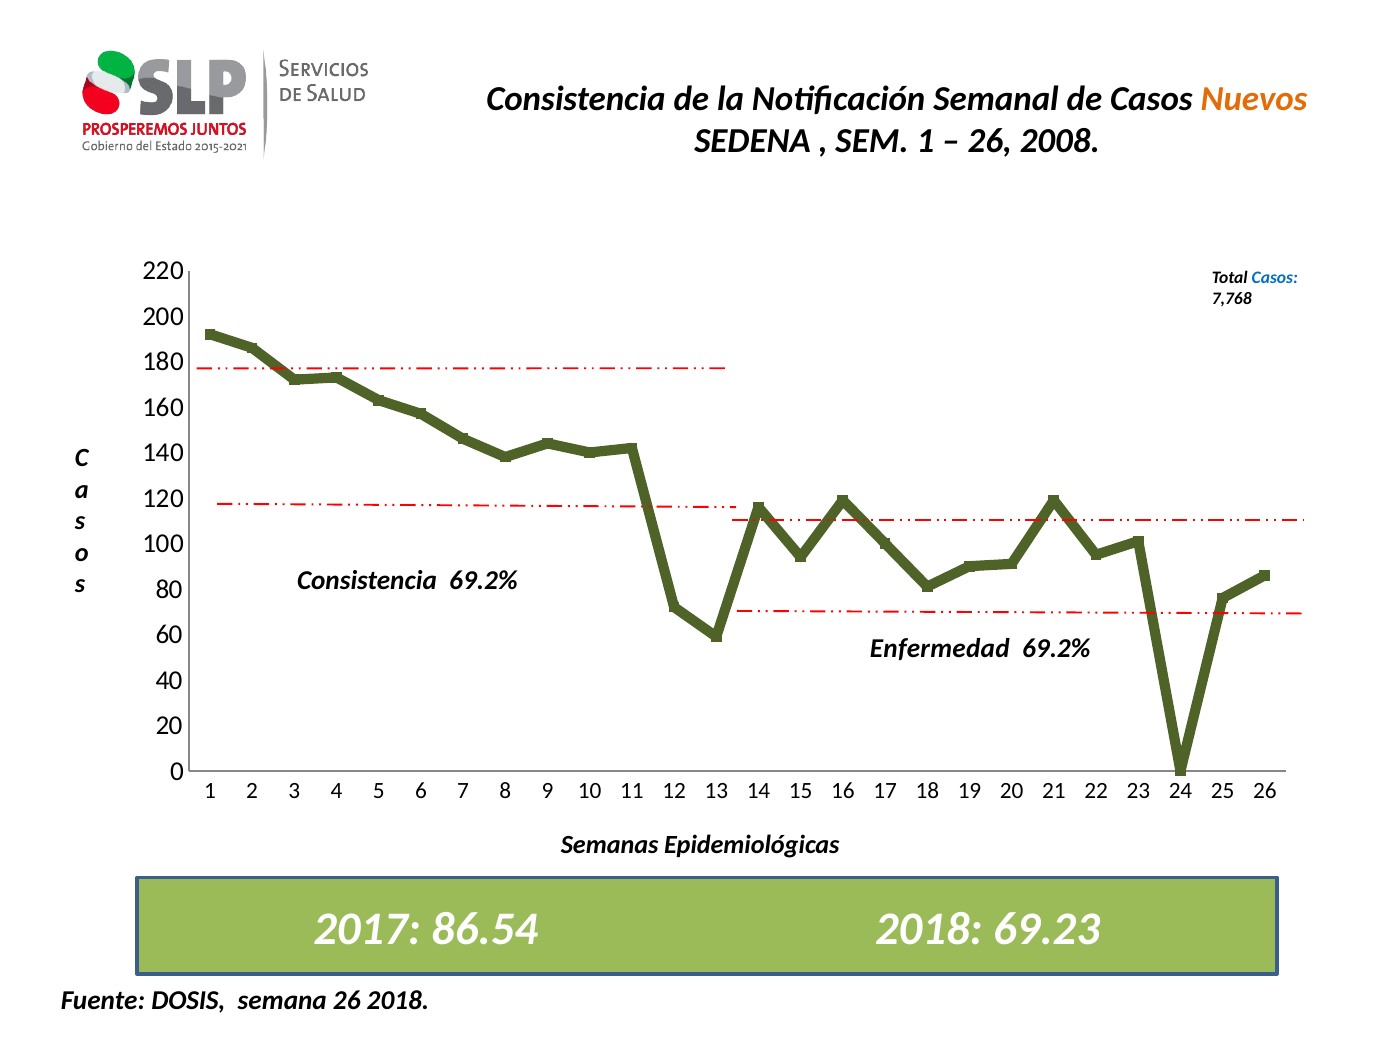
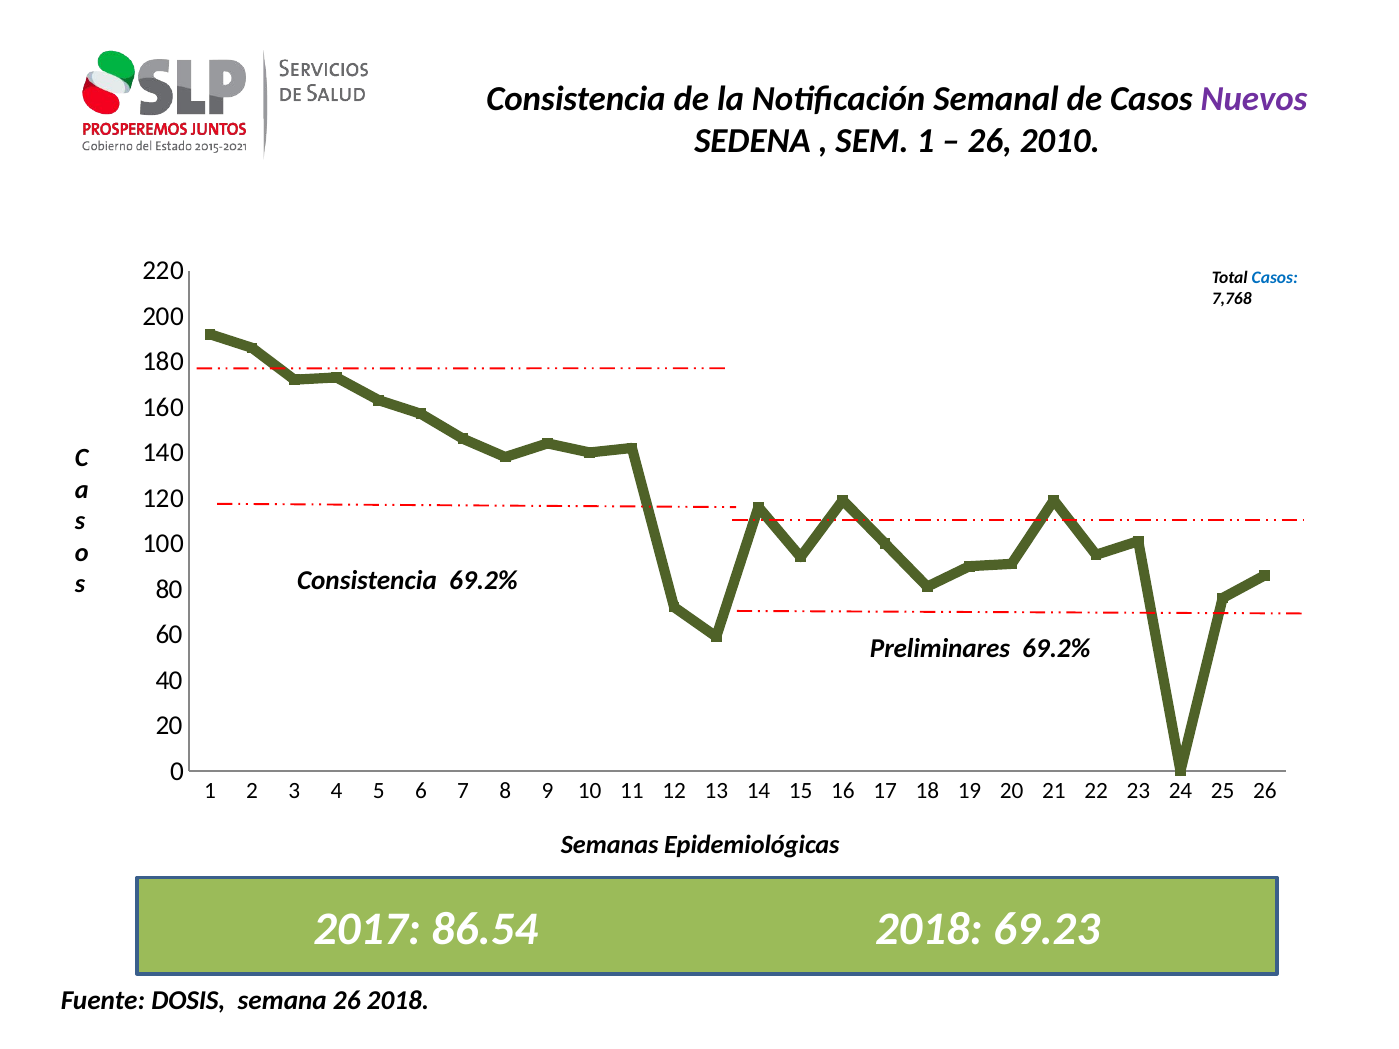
Nuevos colour: orange -> purple
2008: 2008 -> 2010
Enfermedad: Enfermedad -> Preliminares
